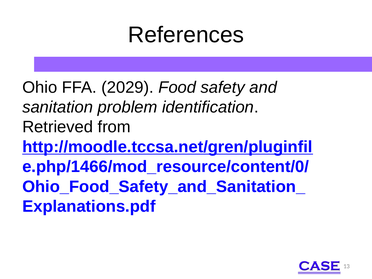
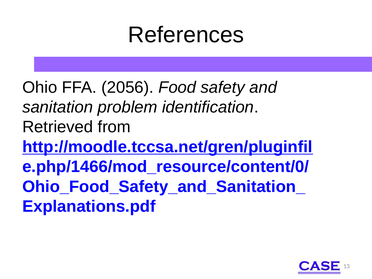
2029: 2029 -> 2056
